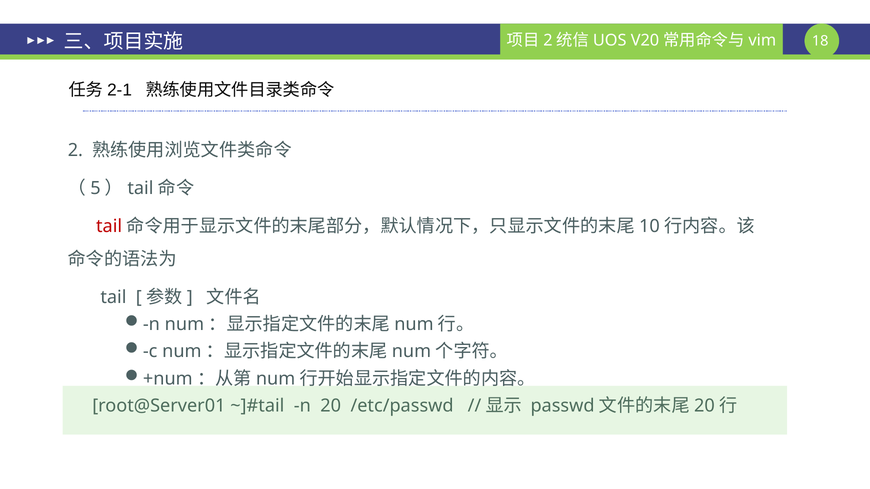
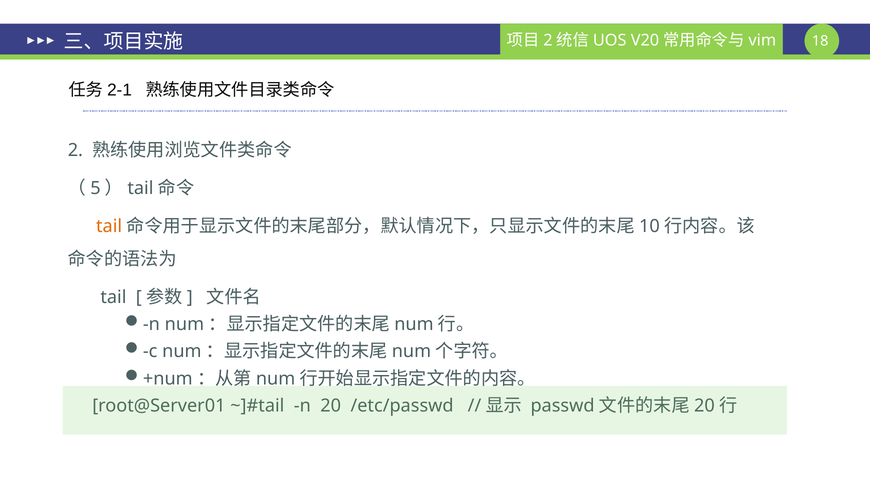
tail at (109, 227) colour: red -> orange
